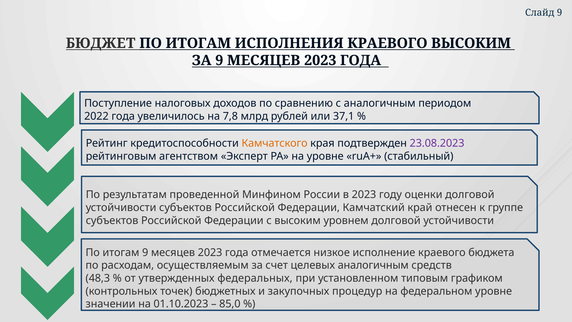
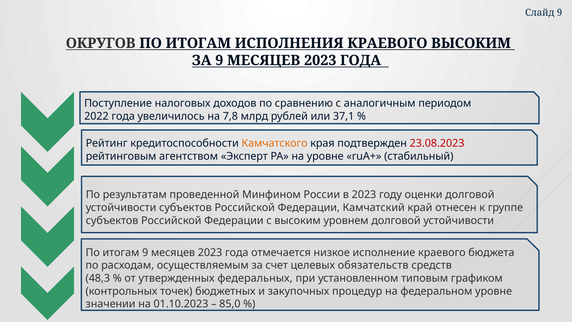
БЮДЖЕТ: БЮДЖЕТ -> ОКРУГОВ
23.08.2023 colour: purple -> red
целевых аналогичным: аналогичным -> обязательств
